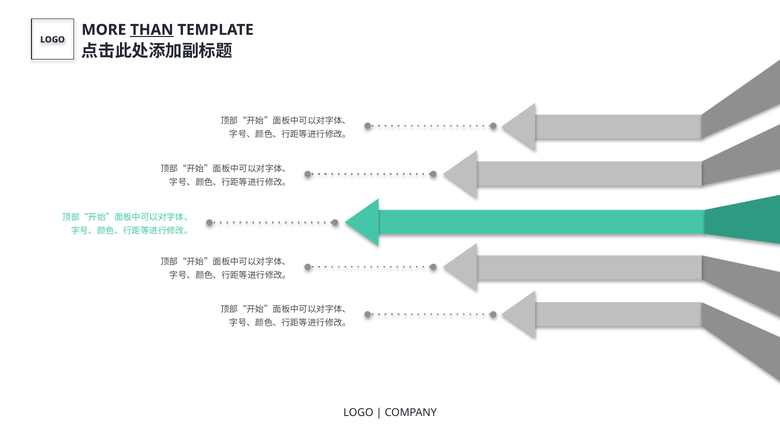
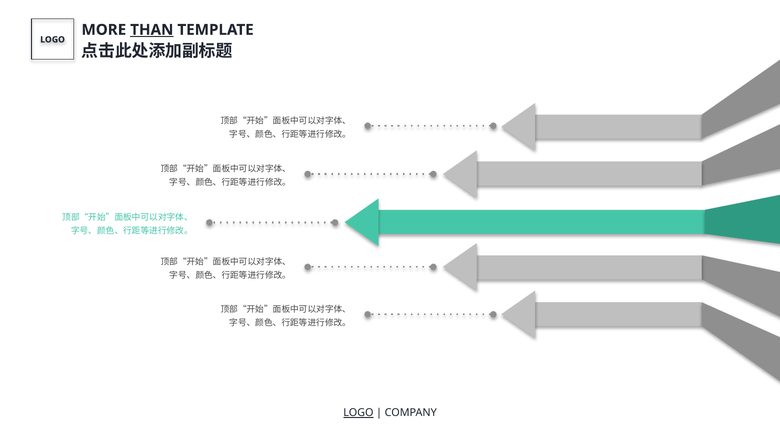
LOGO at (358, 413) underline: none -> present
